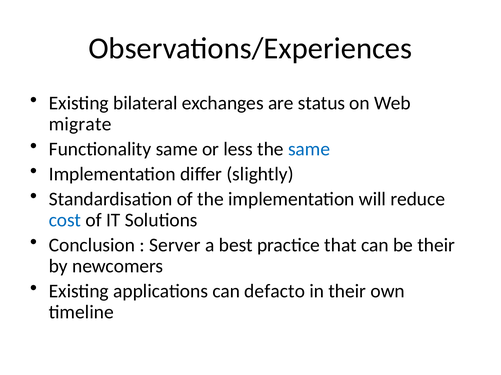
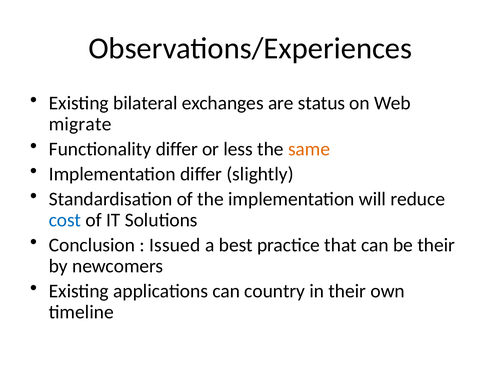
Functionality same: same -> differ
same at (309, 149) colour: blue -> orange
Server: Server -> Issued
defacto: defacto -> country
